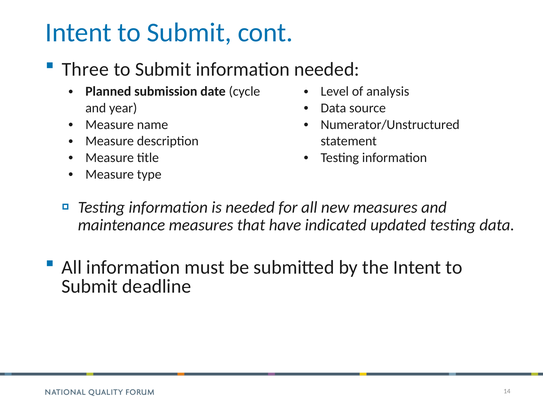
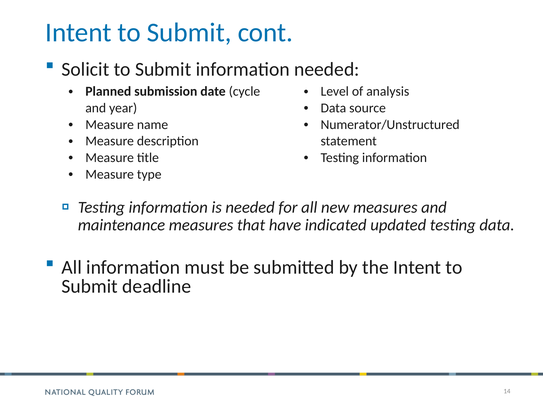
Three: Three -> Solicit
